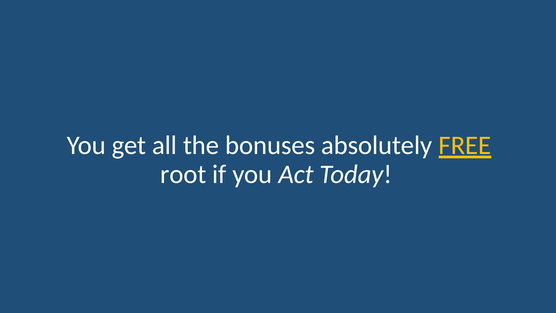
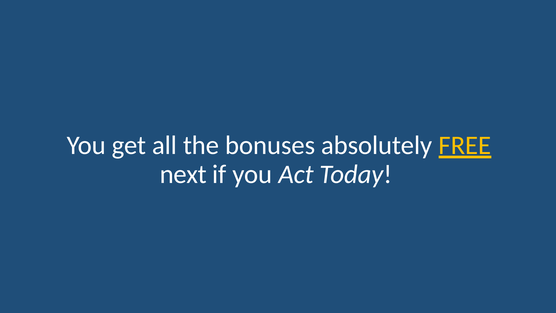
root: root -> next
